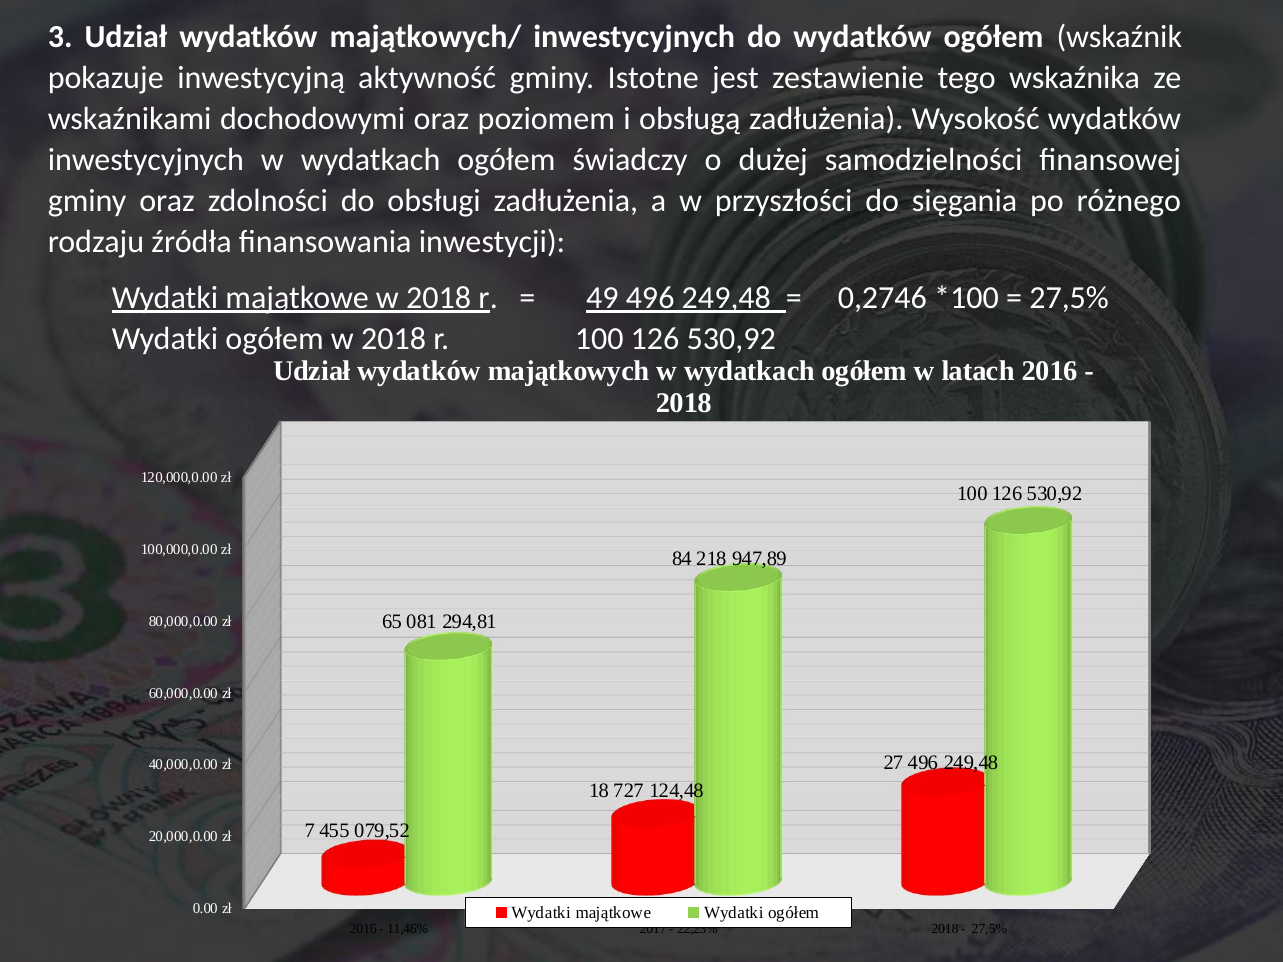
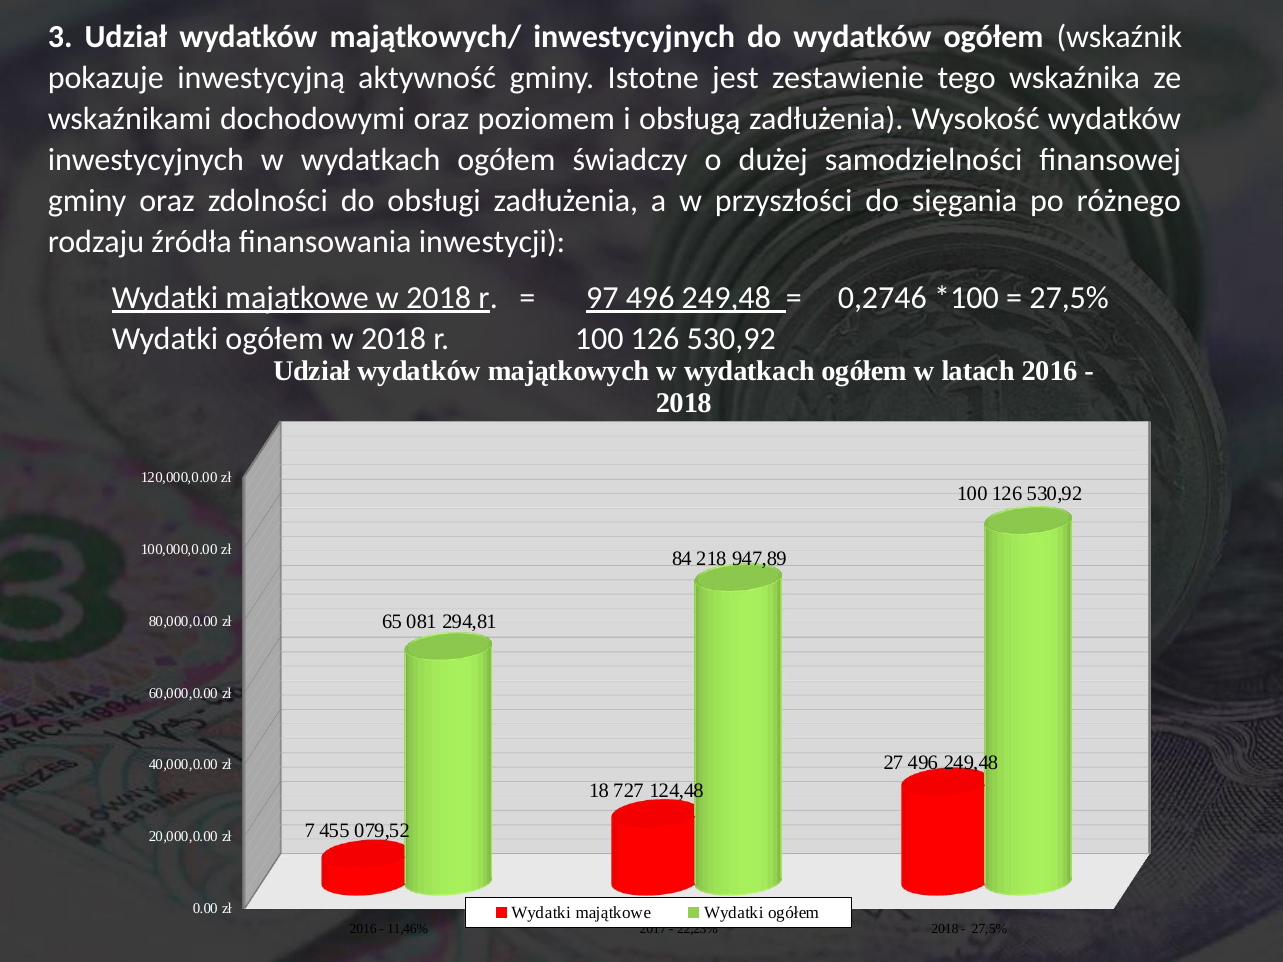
49: 49 -> 97
